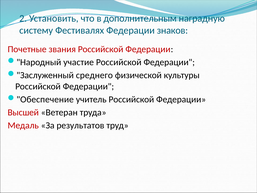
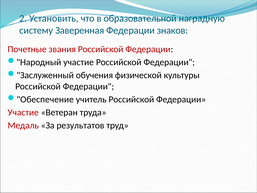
дополнительным: дополнительным -> образовательной
Фестивалях: Фестивалях -> Заверенная
среднего: среднего -> обучения
Высшей at (23, 112): Высшей -> Участие
